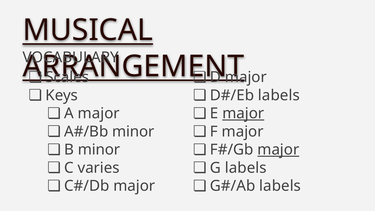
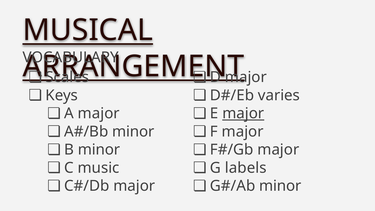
labels at (279, 95): labels -> varies
major at (278, 150) underline: present -> none
varies: varies -> music
labels at (280, 186): labels -> minor
